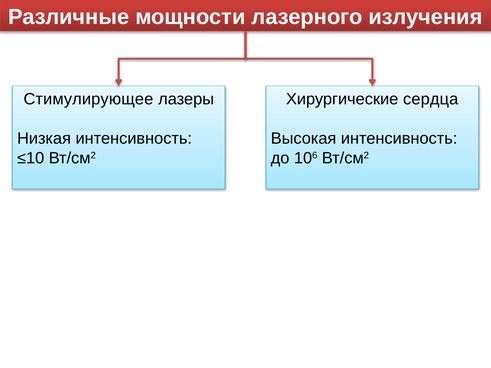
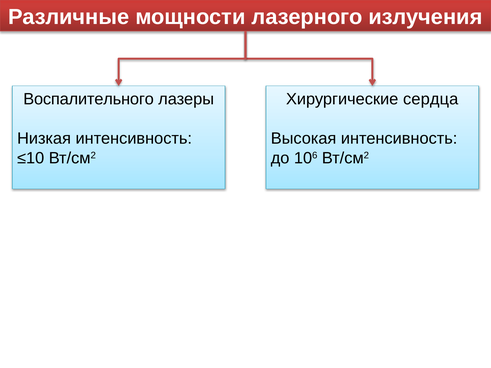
Стимулирующее: Стимулирующее -> Воспалительного
